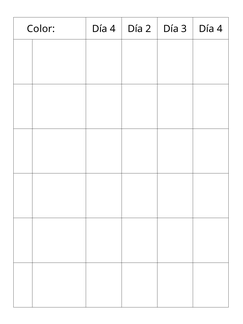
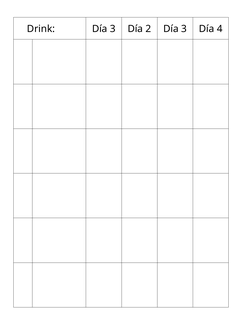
Color: Color -> Drink
4 at (113, 29): 4 -> 3
